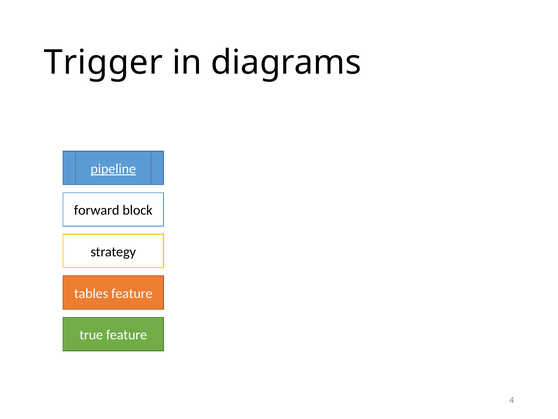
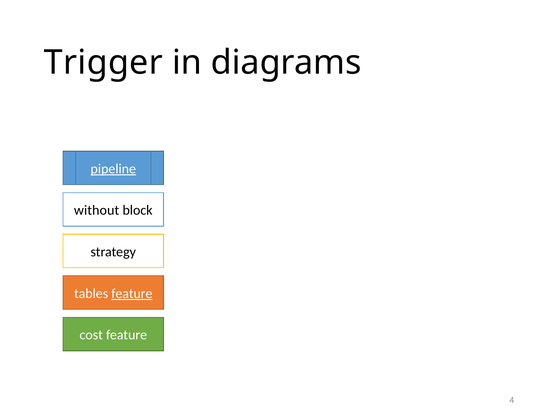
forward: forward -> without
feature at (132, 293) underline: none -> present
true: true -> cost
